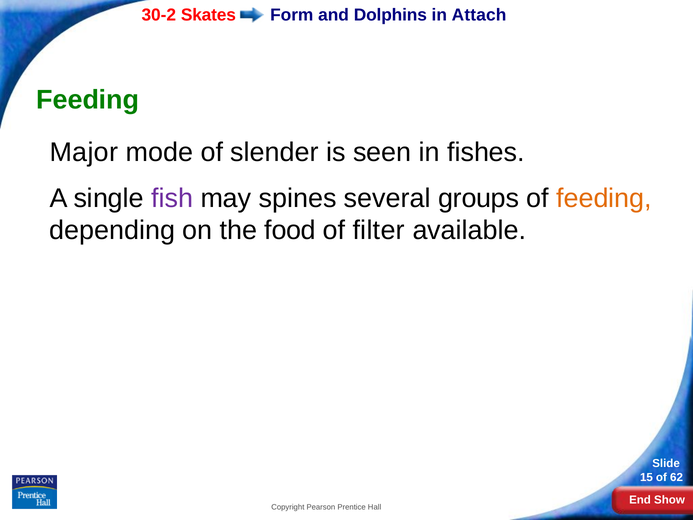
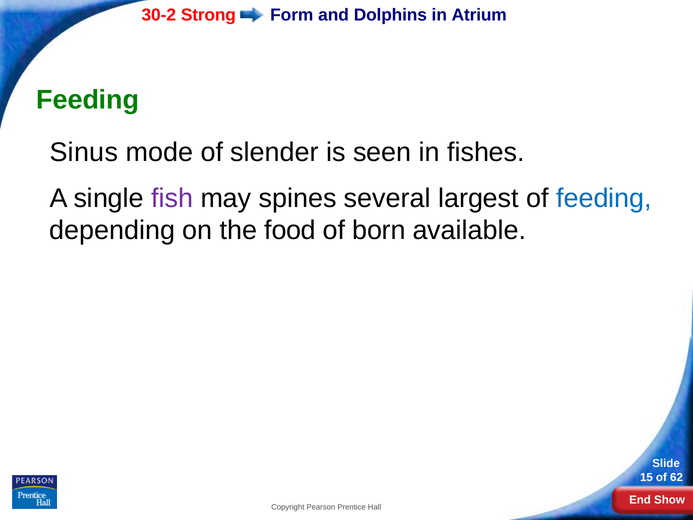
Skates: Skates -> Strong
Attach: Attach -> Atrium
Major: Major -> Sinus
groups: groups -> largest
feeding at (604, 198) colour: orange -> blue
filter: filter -> born
